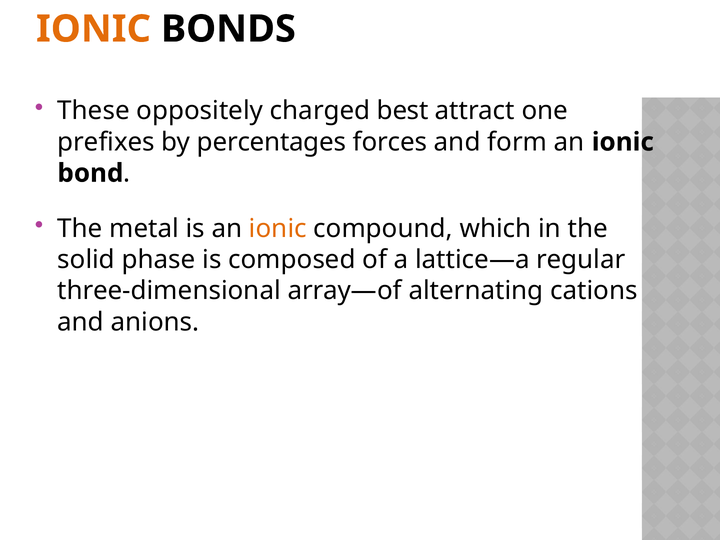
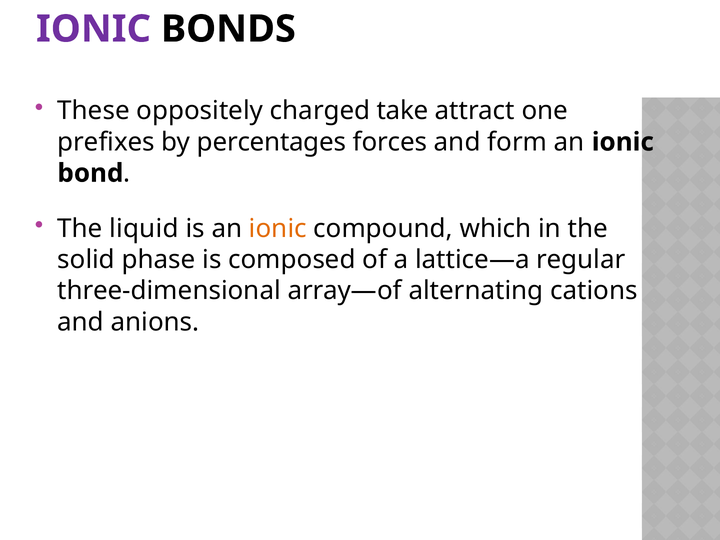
IONIC at (93, 29) colour: orange -> purple
best: best -> take
metal: metal -> liquid
